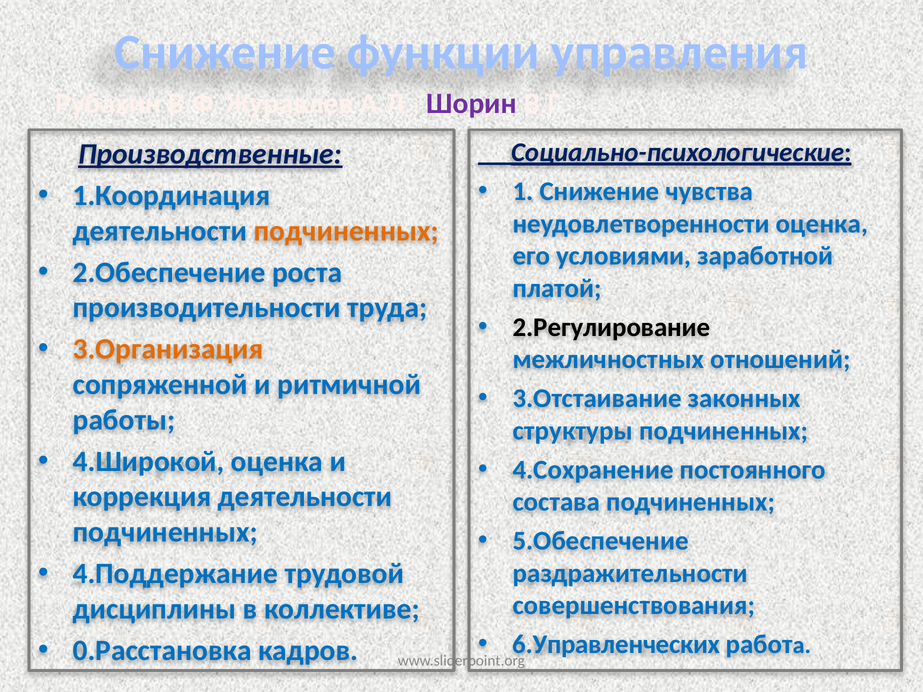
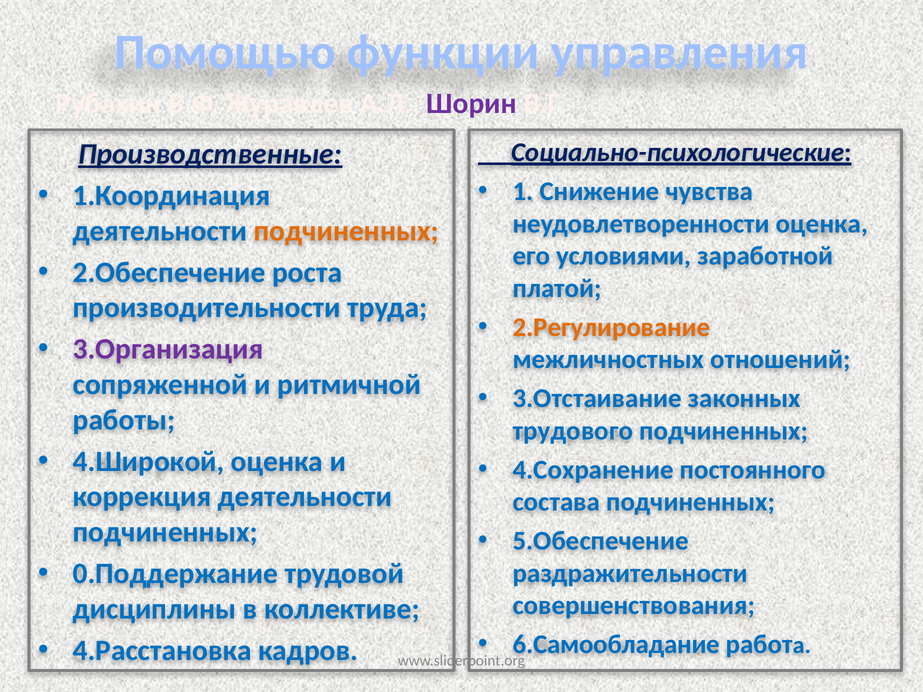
Снижение at (225, 53): Снижение -> Помощью
2.Регулирование colour: black -> orange
3.Организация colour: orange -> purple
структуры: структуры -> трудового
4.Поддержание: 4.Поддержание -> 0.Поддержание
6.Управленческих: 6.Управленческих -> 6.Самообладание
0.Расстановка: 0.Расстановка -> 4.Расстановка
